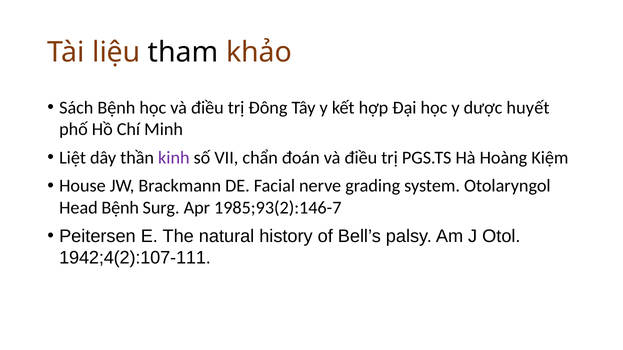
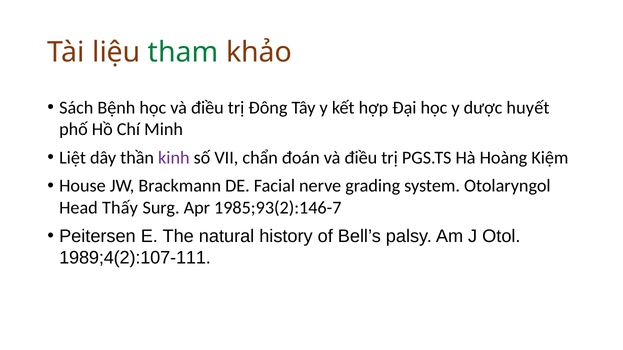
tham colour: black -> green
Head Bệnh: Bệnh -> Thấy
1942;4(2):107-111: 1942;4(2):107-111 -> 1989;4(2):107-111
